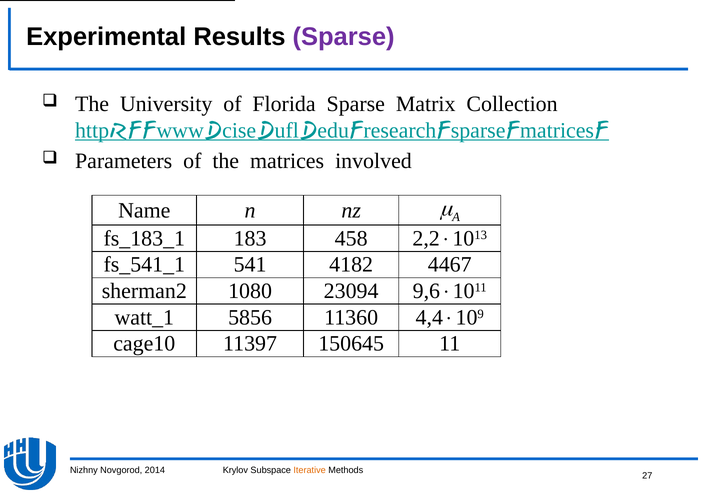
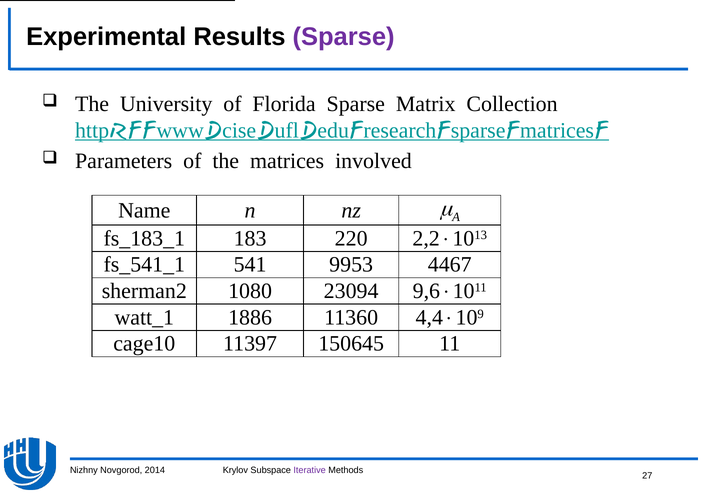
458: 458 -> 220
4182: 4182 -> 9953
5856: 5856 -> 1886
Iterative colour: orange -> purple
